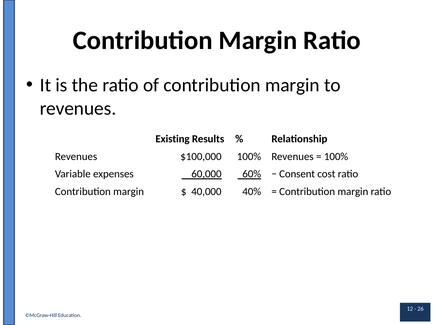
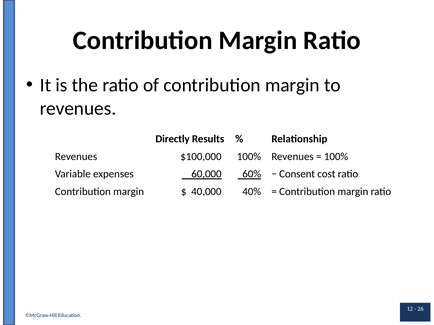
Existing: Existing -> Directly
